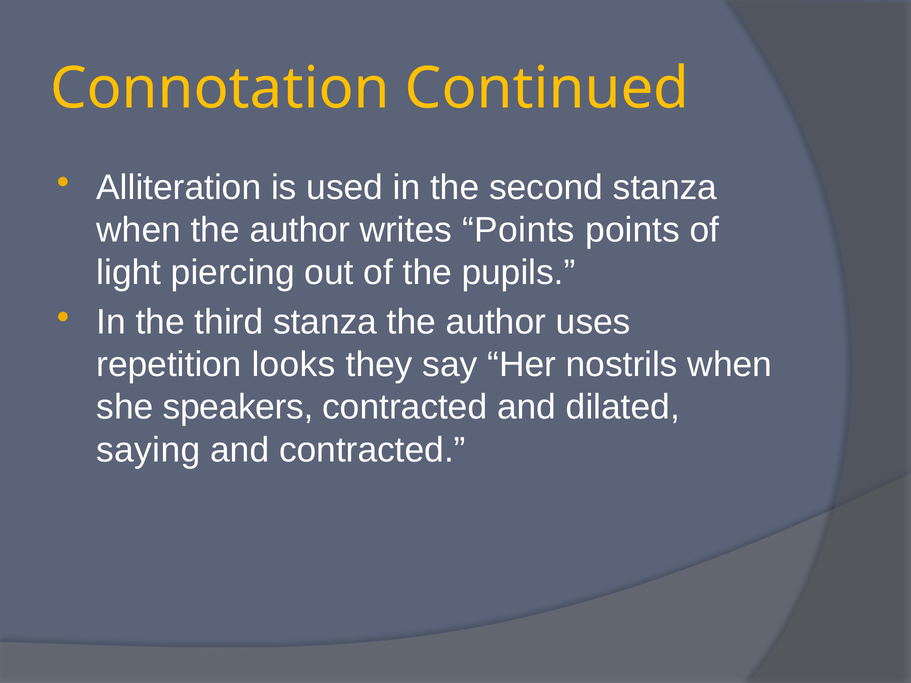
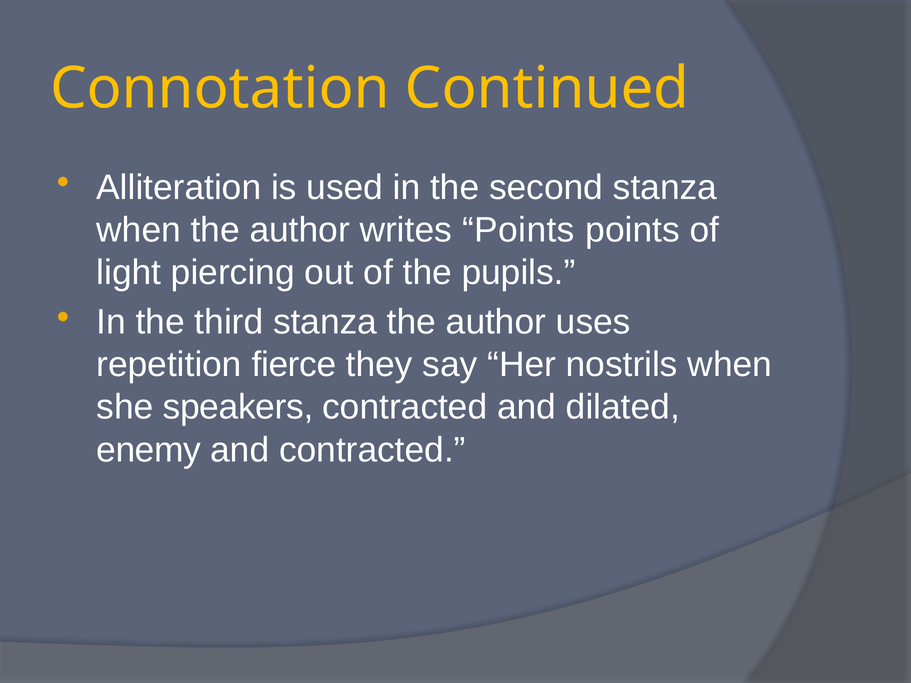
looks: looks -> fierce
saying: saying -> enemy
